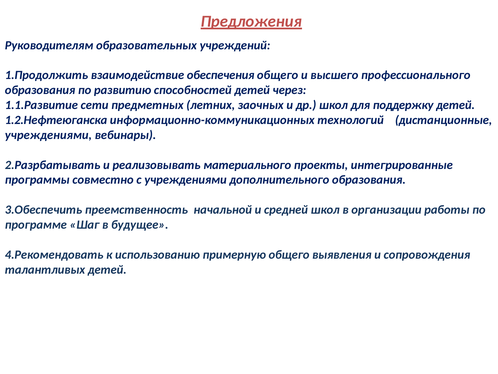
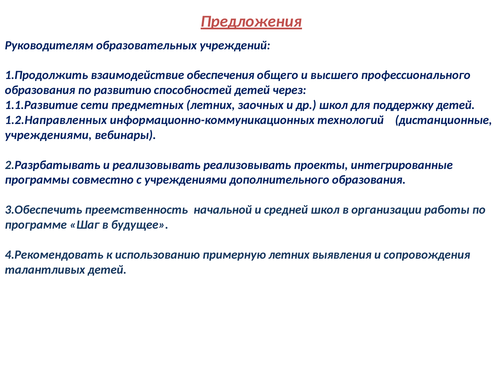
1.2.Нефтеюганска: 1.2.Нефтеюганска -> 1.2.Направленных
реализовывать материального: материального -> реализовывать
примерную общего: общего -> летних
